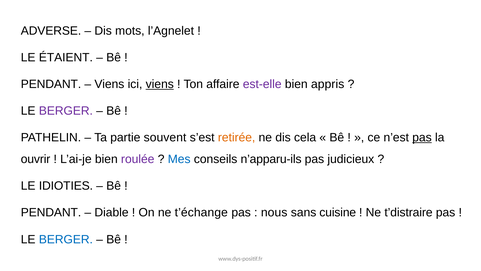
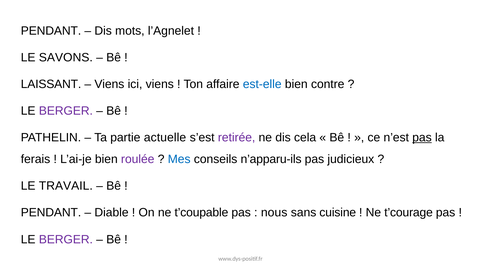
ADVERSE at (51, 31): ADVERSE -> PENDANT
ÉTAIENT: ÉTAIENT -> SAVONS
PENDANT at (51, 84): PENDANT -> LAISSANT
viens at (160, 84) underline: present -> none
est-elle colour: purple -> blue
appris: appris -> contre
souvent: souvent -> actuelle
retirée colour: orange -> purple
ouvrir: ouvrir -> ferais
IDIOTIES: IDIOTIES -> TRAVAIL
t’échange: t’échange -> t’coupable
t’distraire: t’distraire -> t’courage
BERGER at (66, 239) colour: blue -> purple
